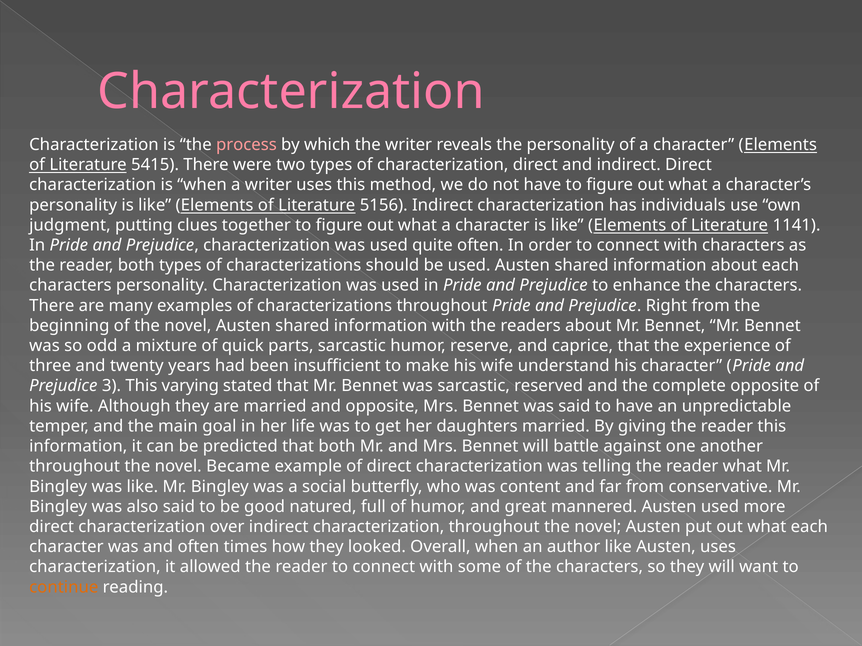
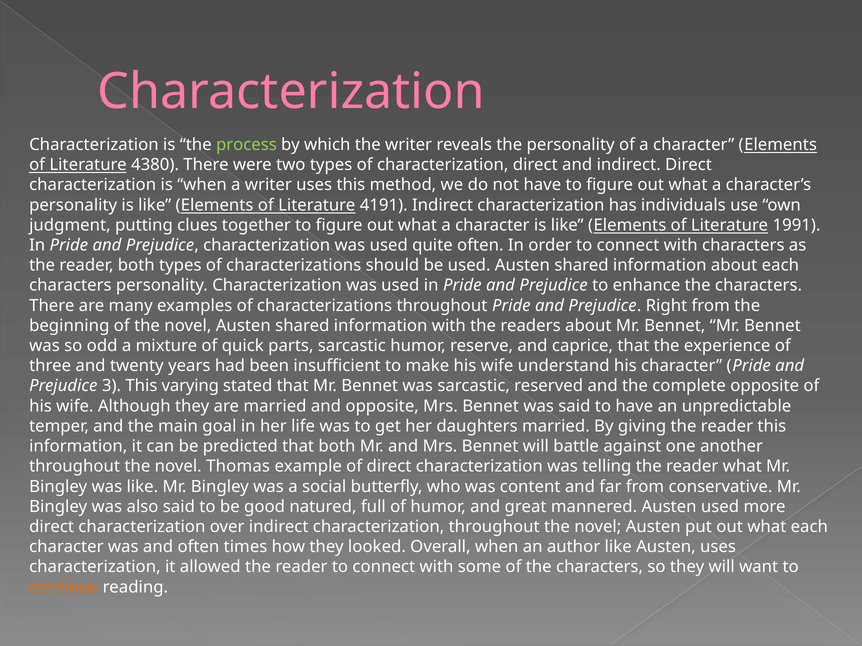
process colour: pink -> light green
5415: 5415 -> 4380
5156: 5156 -> 4191
1141: 1141 -> 1991
Became: Became -> Thomas
